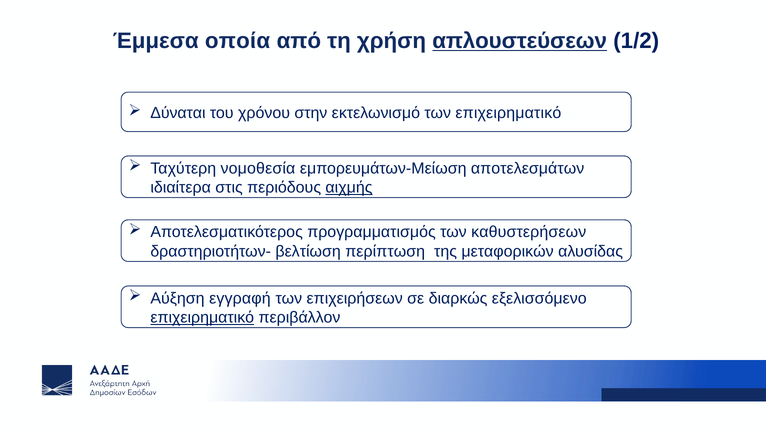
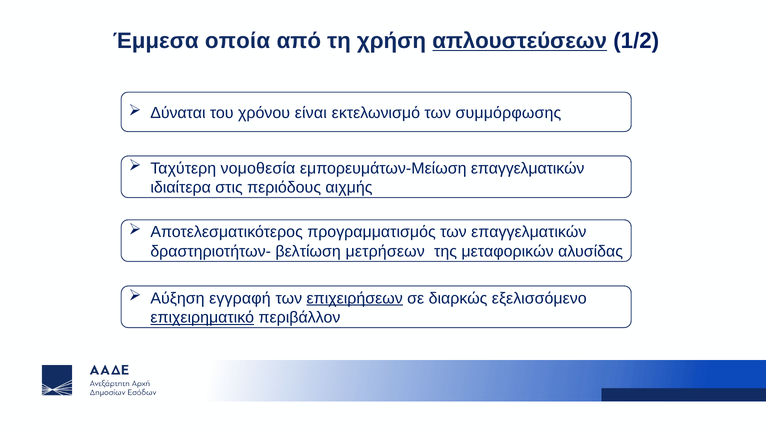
στην: στην -> είναι
των επιχειρηματικό: επιχειρηματικό -> συμμόρφωσης
εμπορευμάτων-Μείωση αποτελεσμάτων: αποτελεσμάτων -> επαγγελματικών
αιχμής underline: present -> none
των καθυστερήσεων: καθυστερήσεων -> επαγγελματικών
περίπτωση: περίπτωση -> μετρήσεων
επιχειρήσεων underline: none -> present
